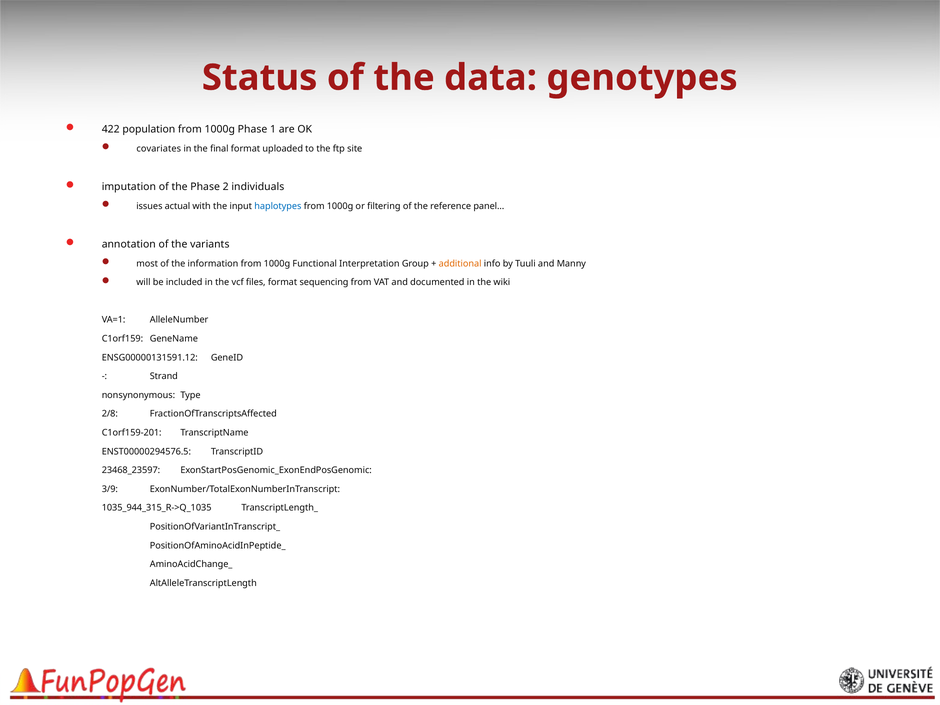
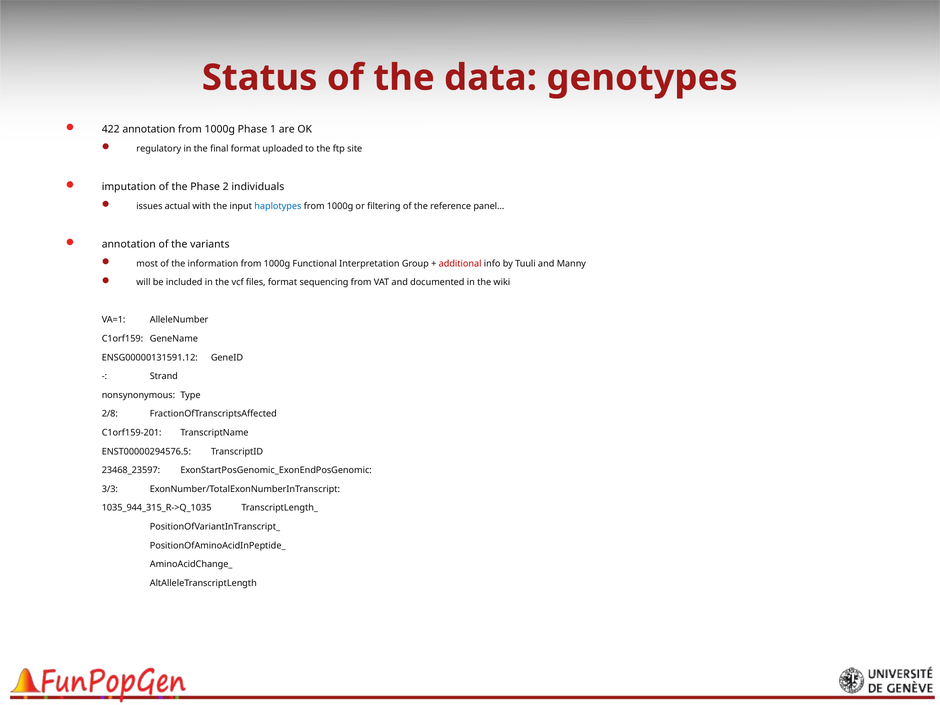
422 population: population -> annotation
covariates: covariates -> regulatory
additional colour: orange -> red
3/9: 3/9 -> 3/3
